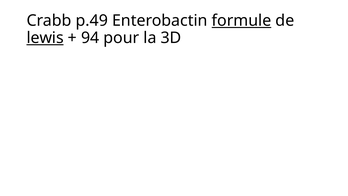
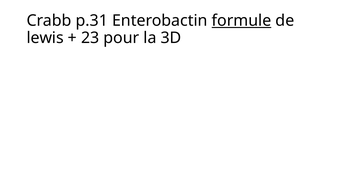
p.49: p.49 -> p.31
lewis underline: present -> none
94: 94 -> 23
